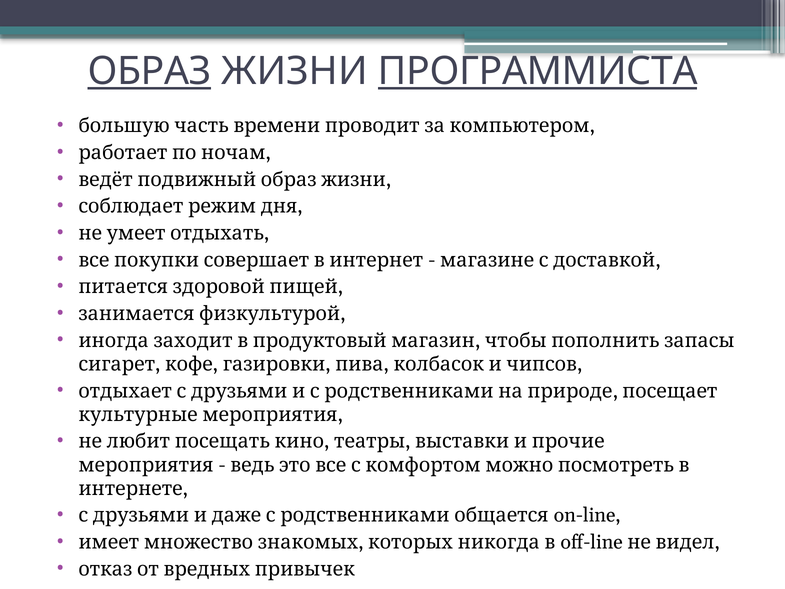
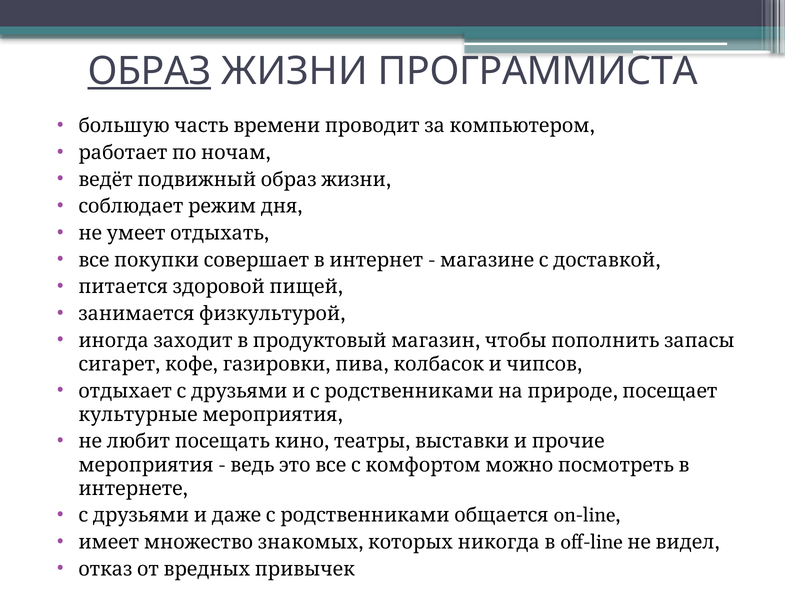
ПРОГРАММИСТА underline: present -> none
